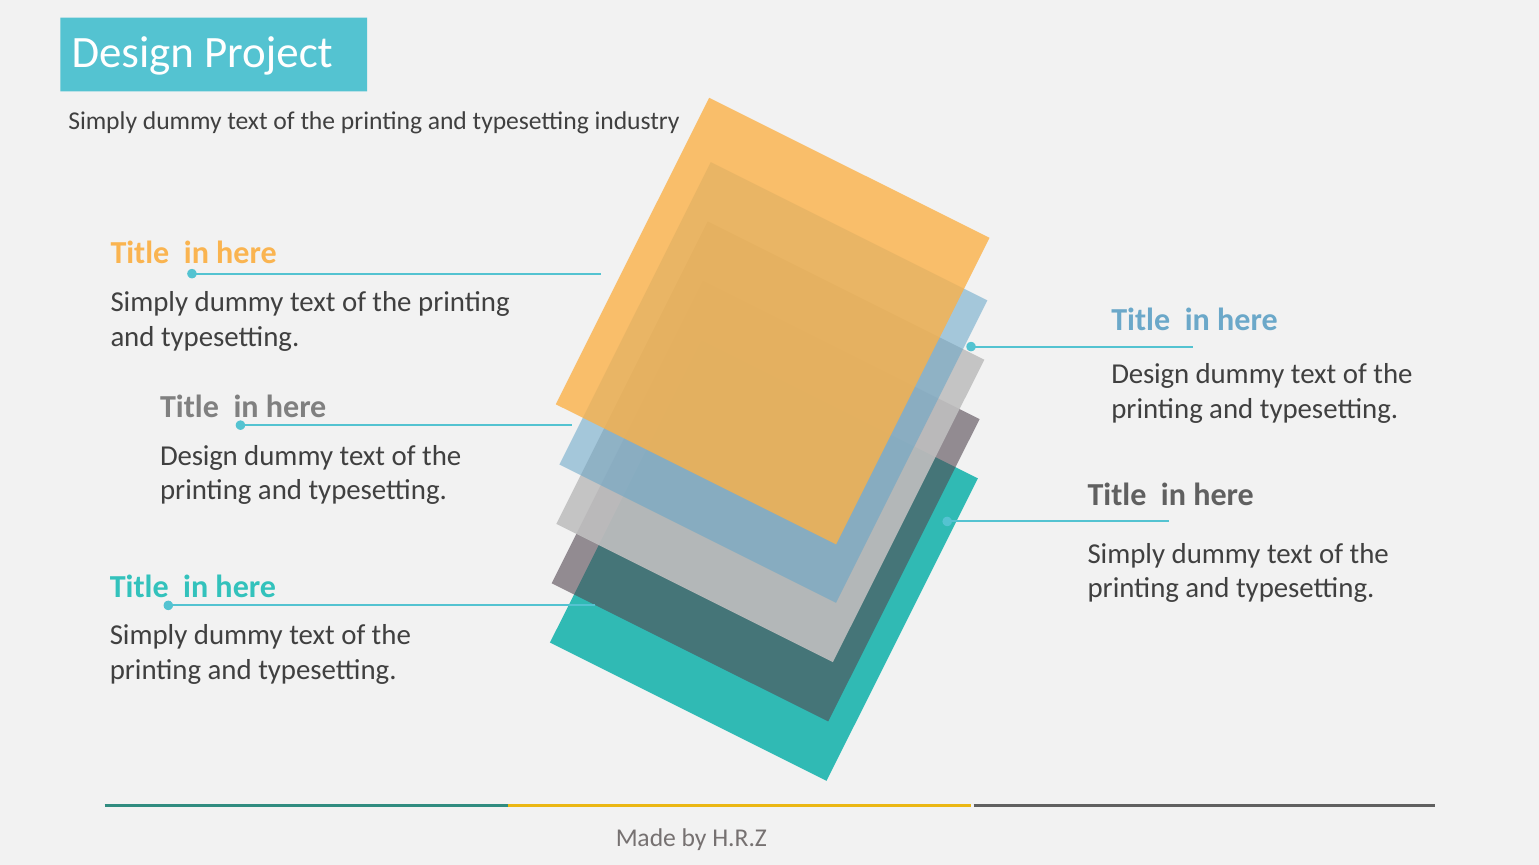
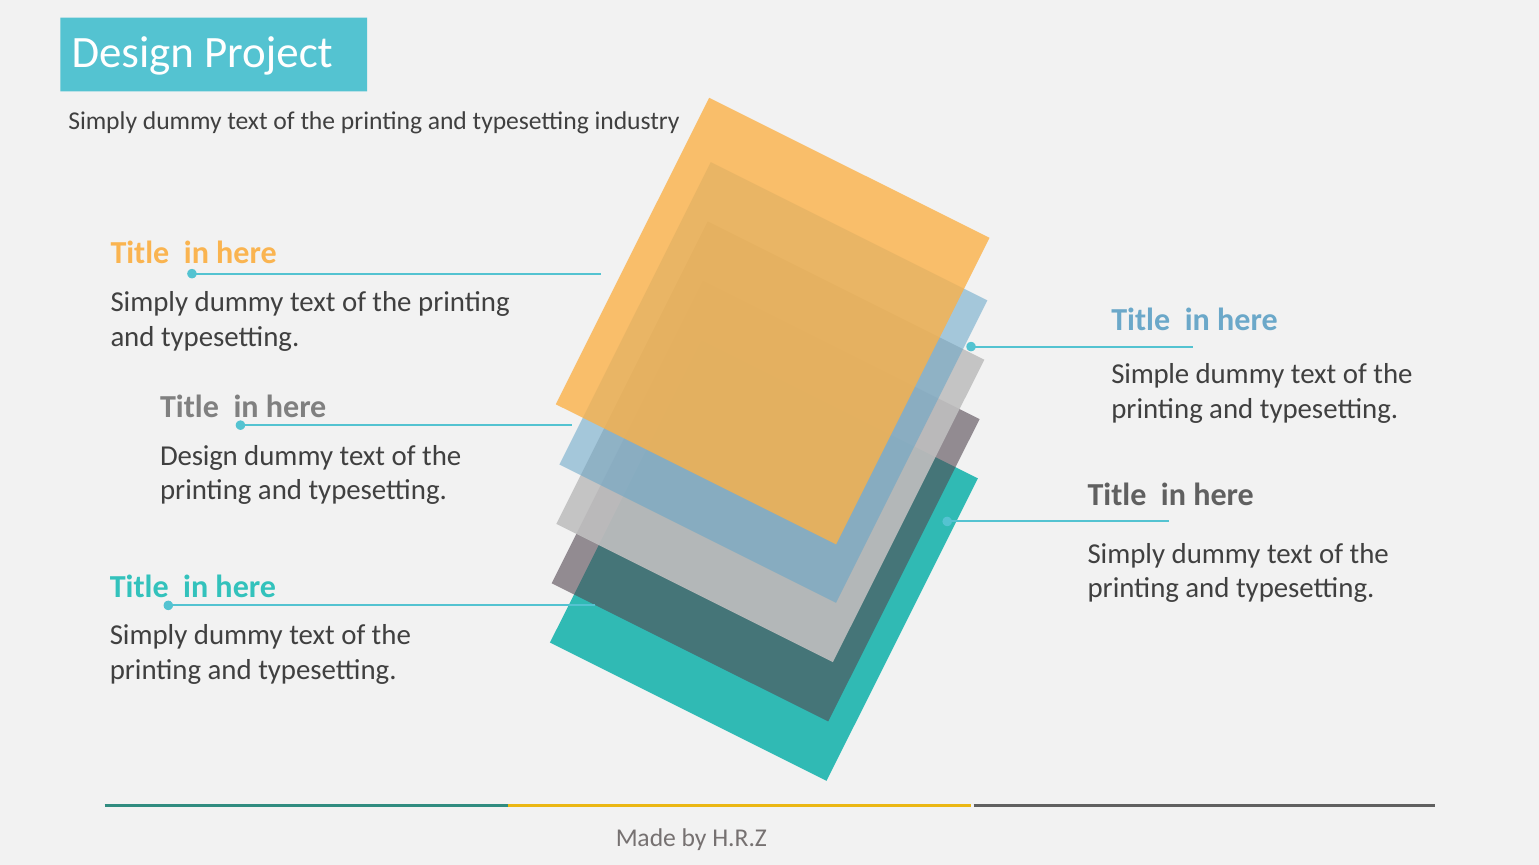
Design at (1150, 374): Design -> Simple
